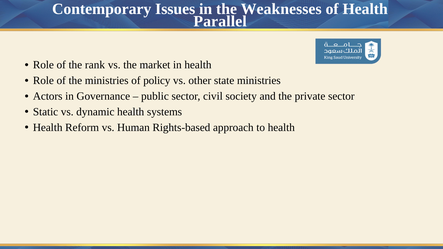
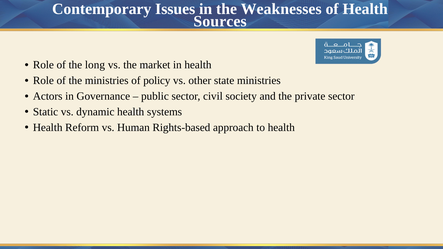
Parallel: Parallel -> Sources
rank: rank -> long
